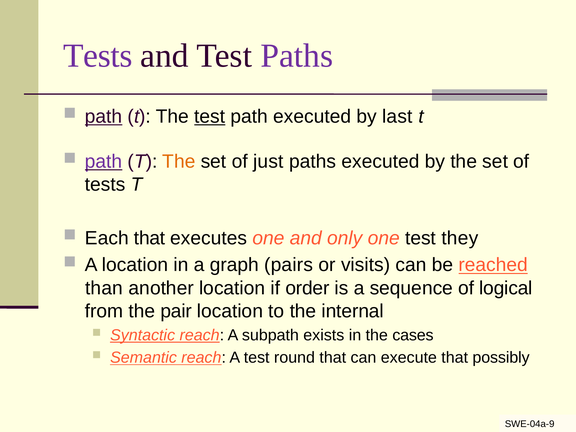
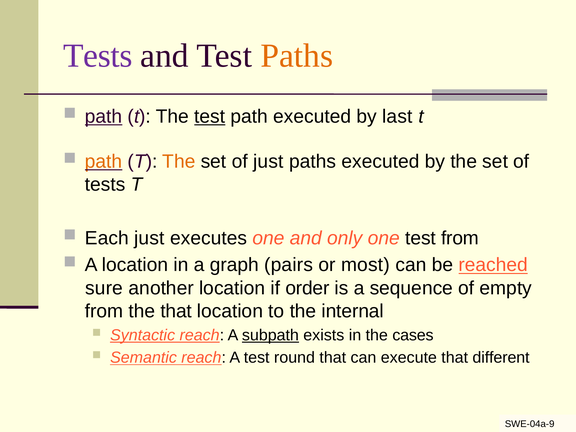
Paths at (297, 56) colour: purple -> orange
path at (104, 161) colour: purple -> orange
Each that: that -> just
test they: they -> from
visits: visits -> most
than: than -> sure
logical: logical -> empty
the pair: pair -> that
subpath underline: none -> present
possibly: possibly -> different
